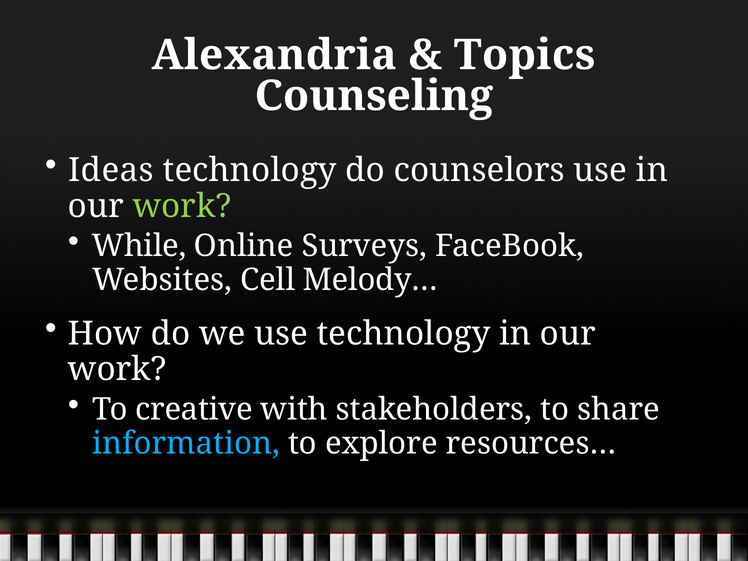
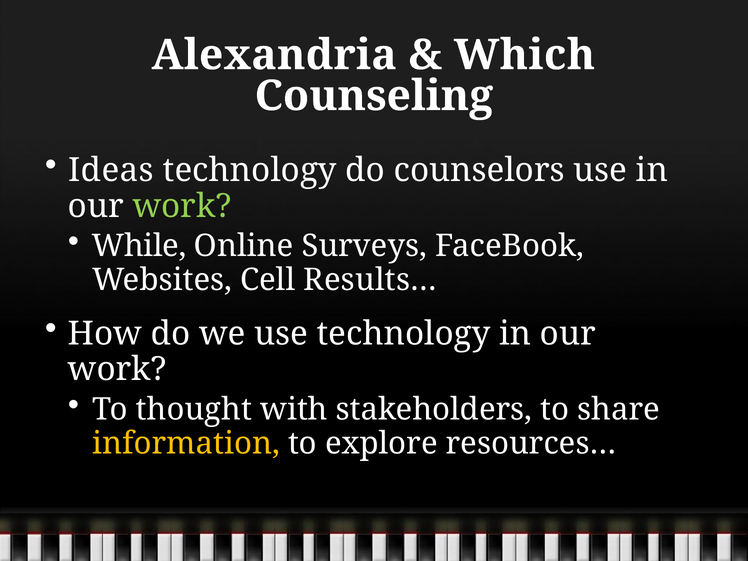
Topics: Topics -> Which
Melody…: Melody… -> Results…
creative: creative -> thought
information colour: light blue -> yellow
